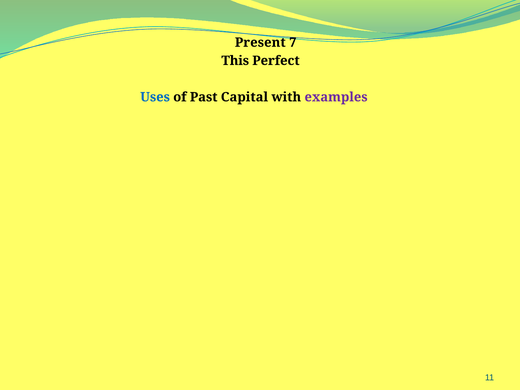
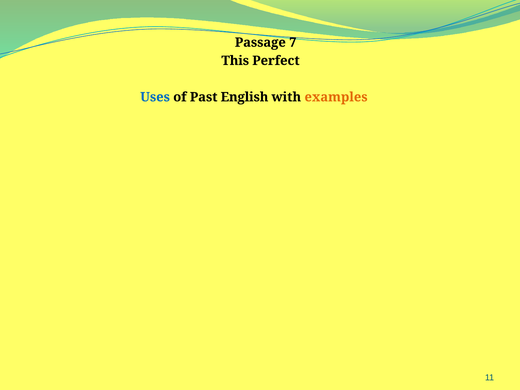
Present: Present -> Passage
Capital: Capital -> English
examples colour: purple -> orange
